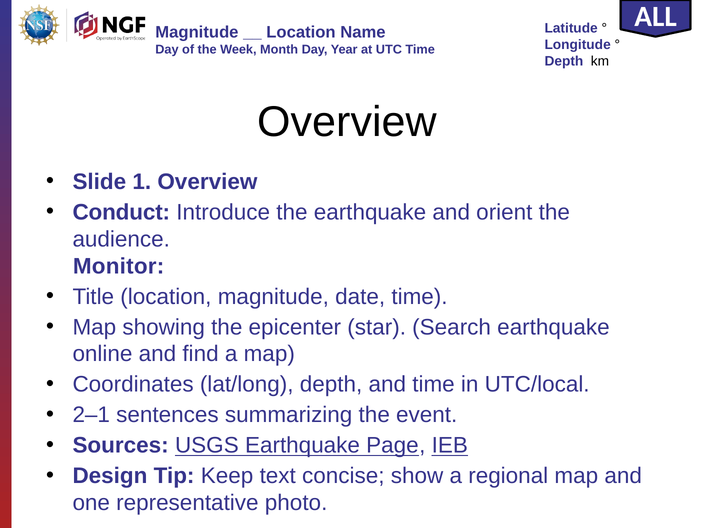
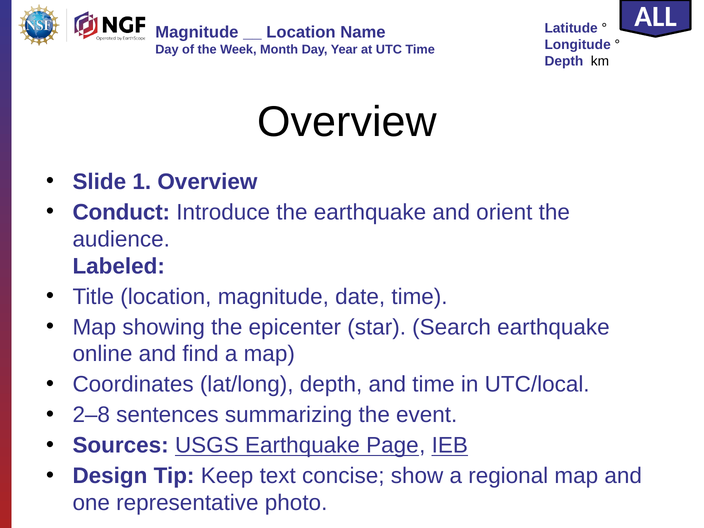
Monitor: Monitor -> Labeled
2–1: 2–1 -> 2–8
